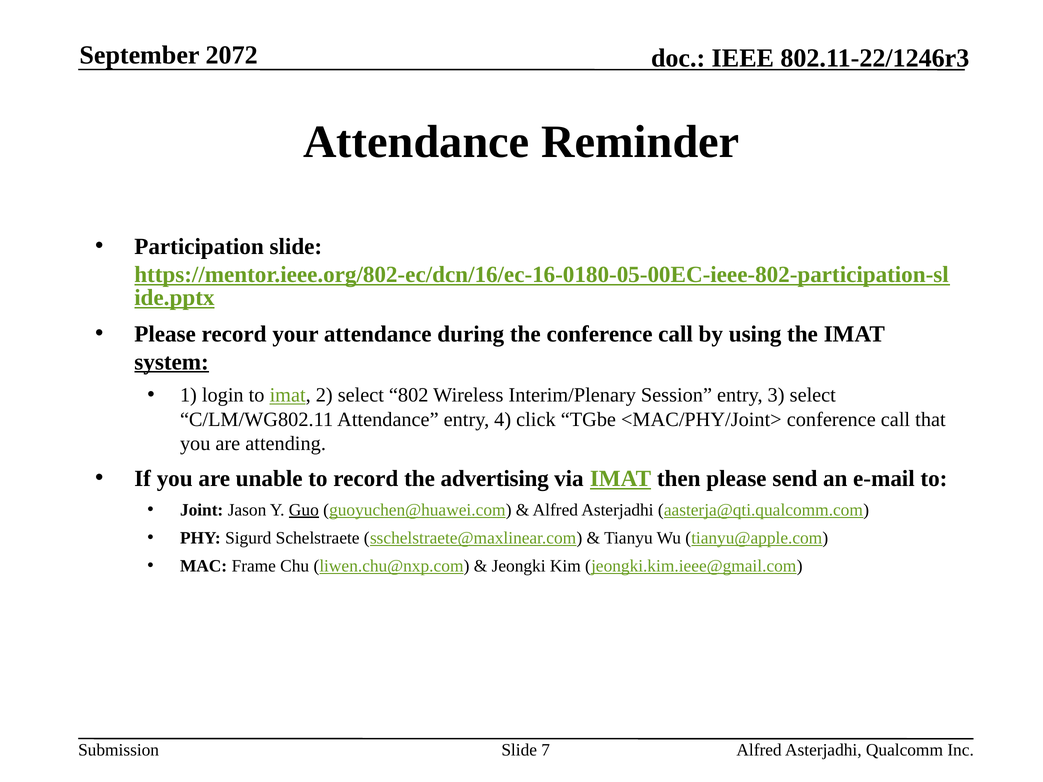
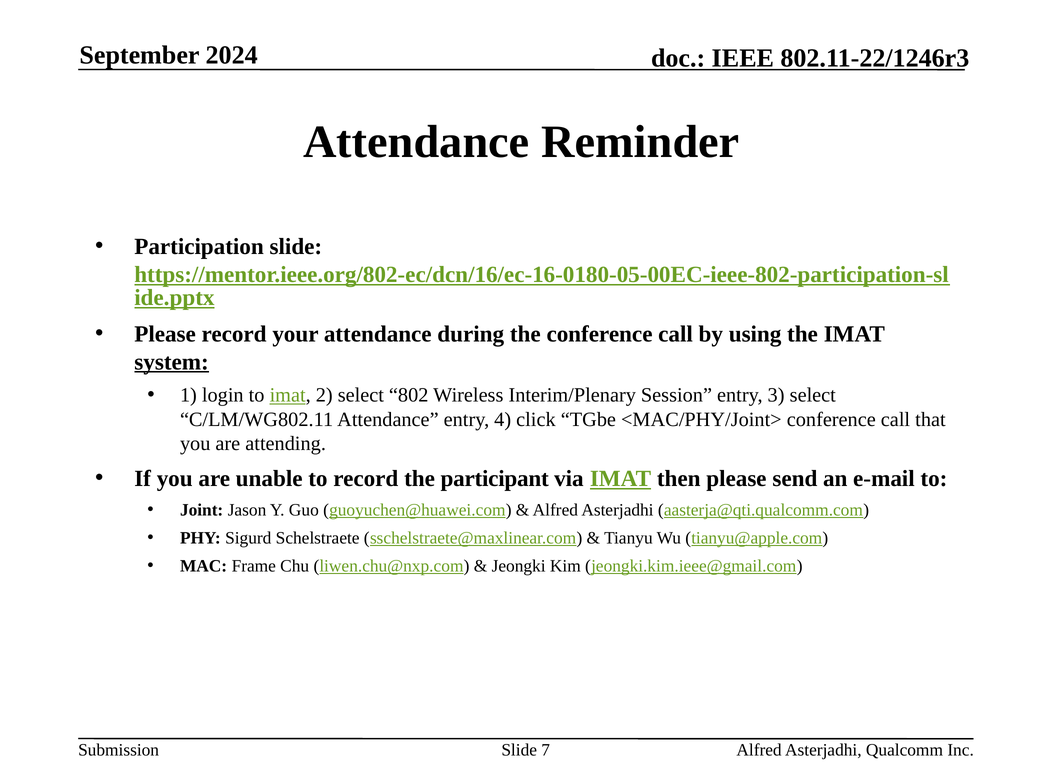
2072: 2072 -> 2024
advertising: advertising -> participant
Guo underline: present -> none
